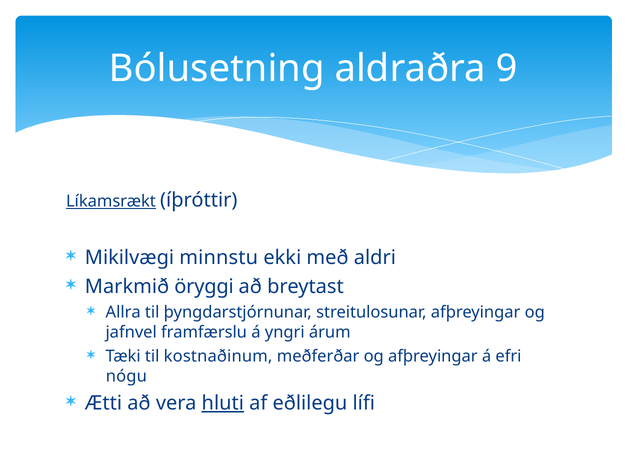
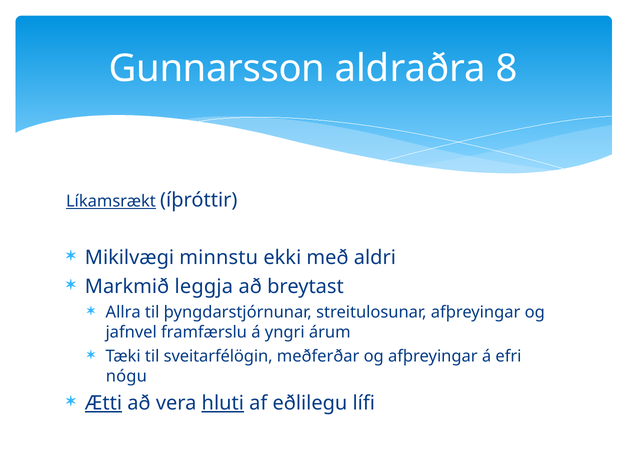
Bólusetning: Bólusetning -> Gunnarsson
9: 9 -> 8
öryggi: öryggi -> leggja
kostnaðinum: kostnaðinum -> sveitarfélögin
Ætti underline: none -> present
